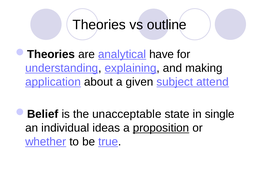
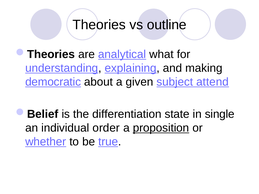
have: have -> what
application: application -> democratic
unacceptable: unacceptable -> differentiation
ideas: ideas -> order
